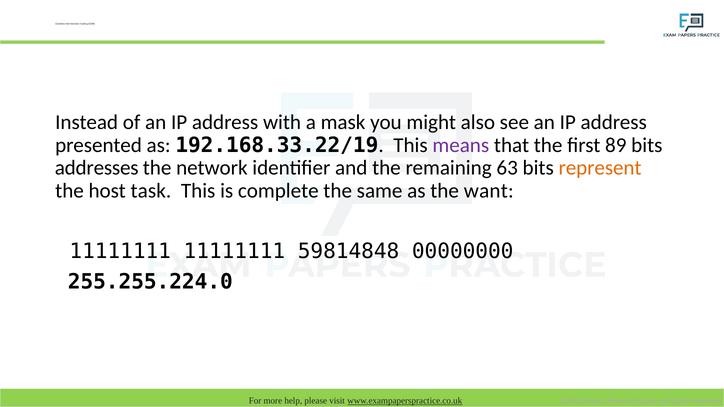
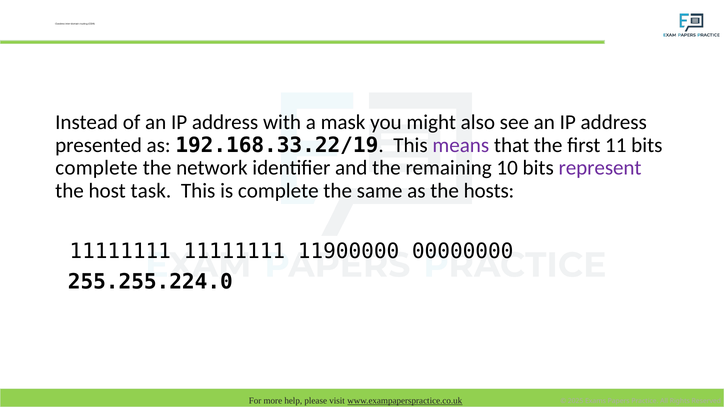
89: 89 -> 11
addresses at (97, 168): addresses -> complete
63: 63 -> 10
represent colour: orange -> purple
want: want -> hosts
59814848: 59814848 -> 11900000
